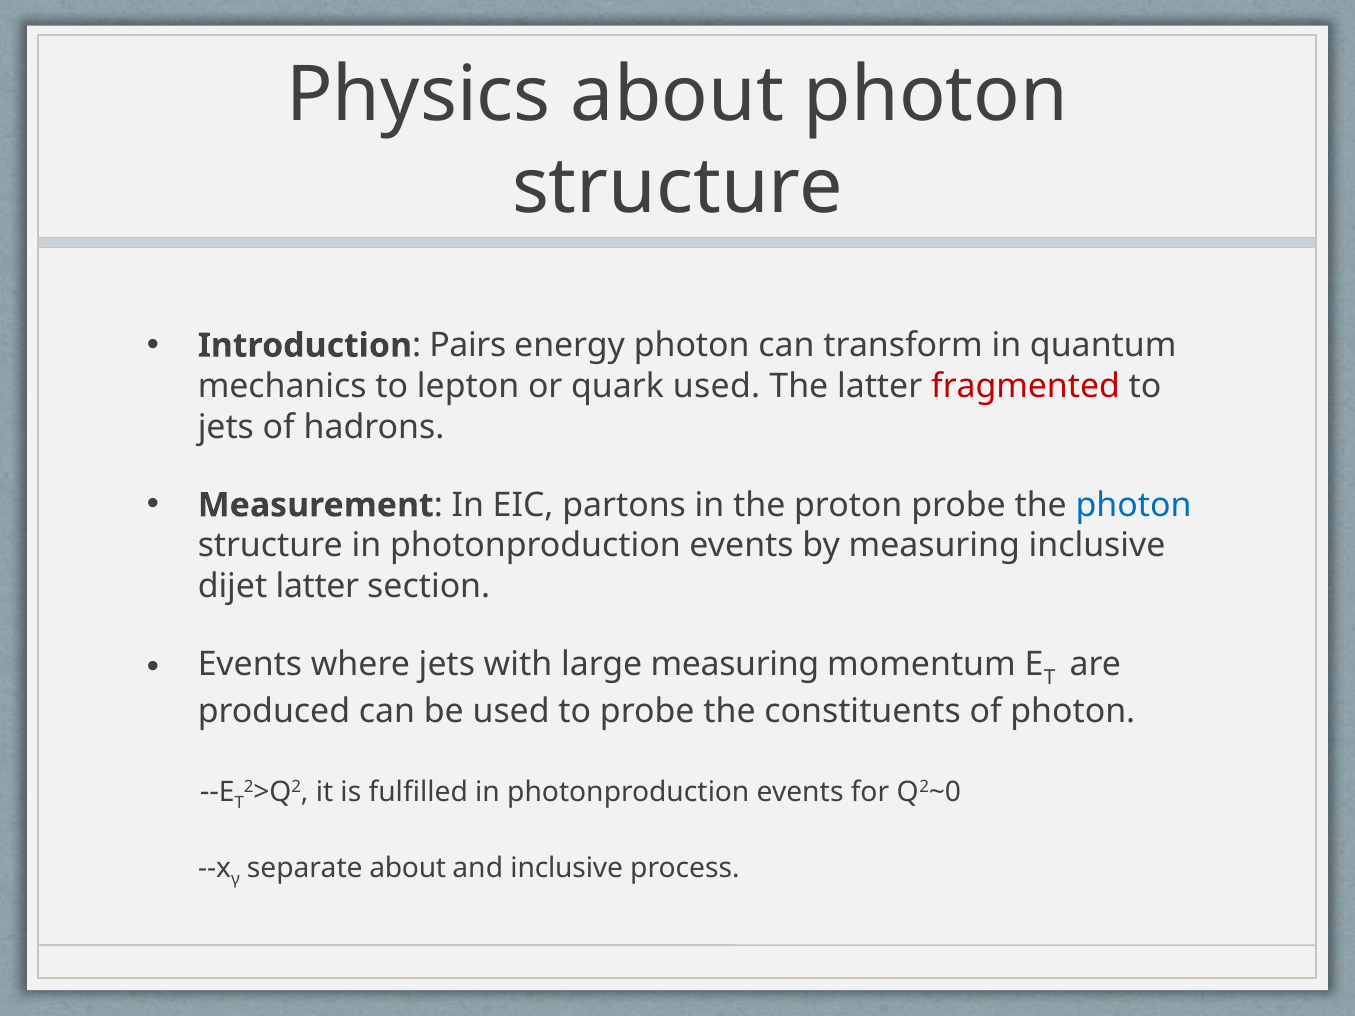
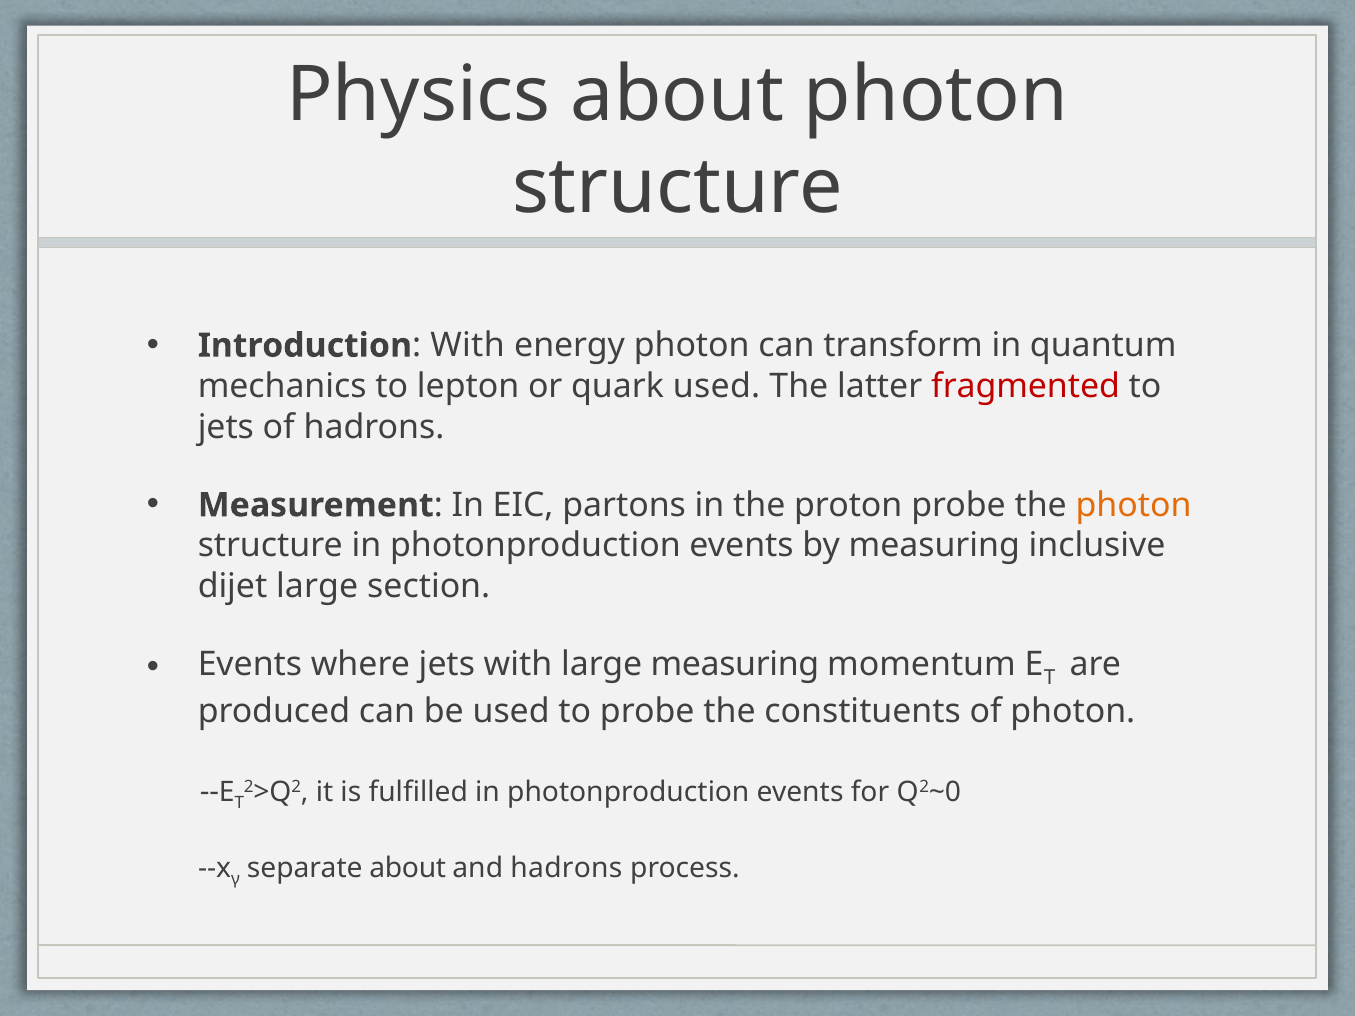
Pairs at (468, 346): Pairs -> With
photon at (1134, 505) colour: blue -> orange
dijet latter: latter -> large
and inclusive: inclusive -> hadrons
